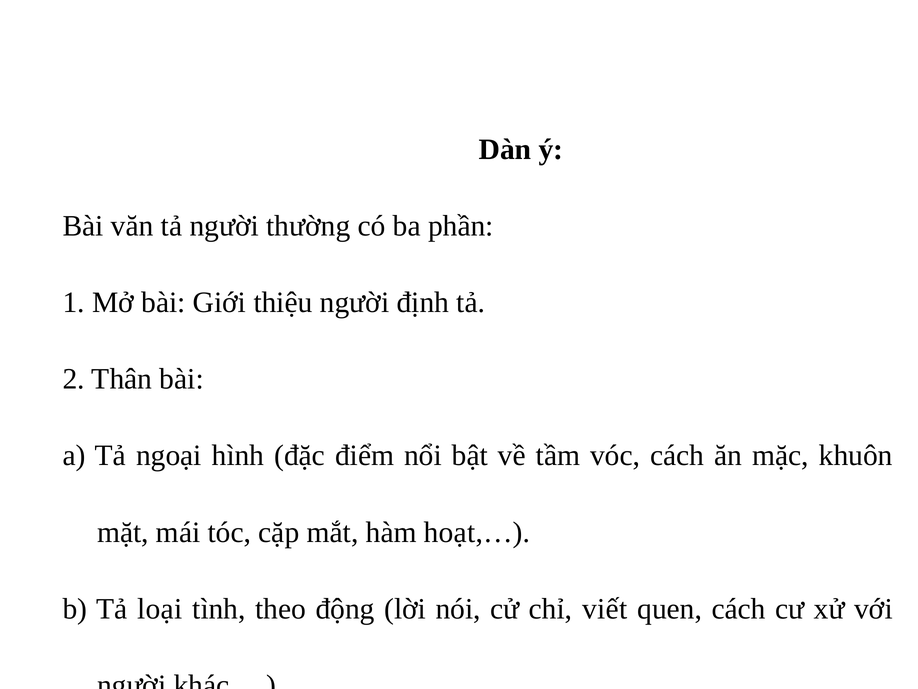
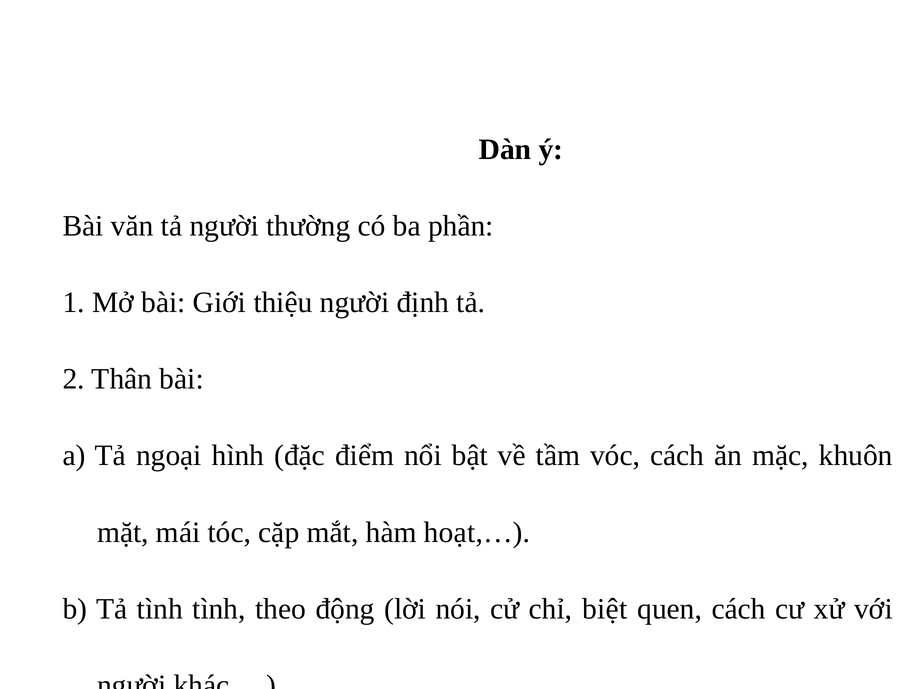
Tả loại: loại -> tình
viết: viết -> biệt
